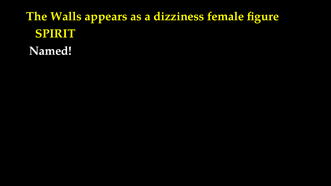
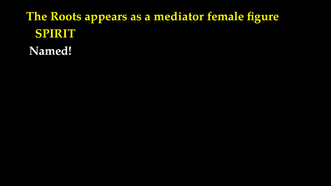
Walls: Walls -> Roots
dizziness: dizziness -> mediator
